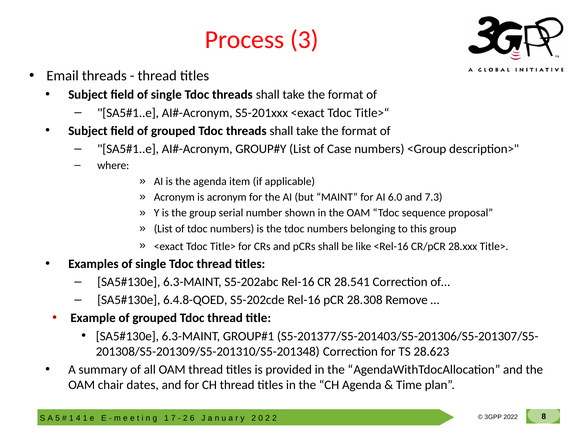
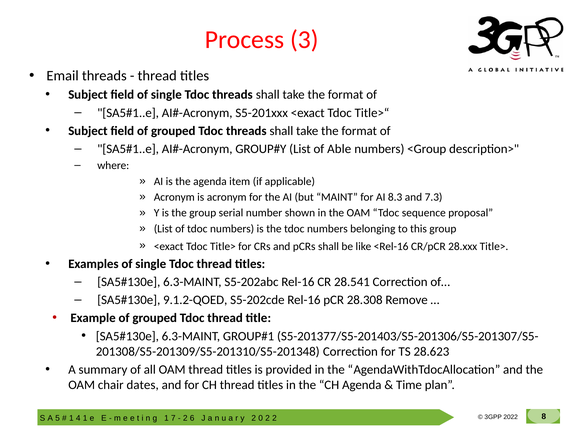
Case: Case -> Able
6.0: 6.0 -> 8.3
6.4.8-QOED: 6.4.8-QOED -> 9.1.2-QOED
